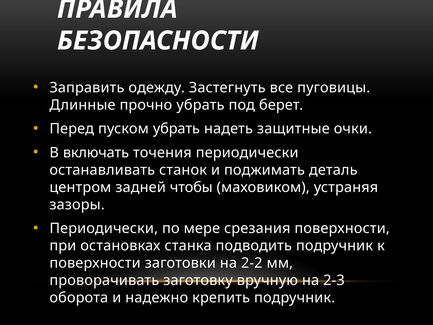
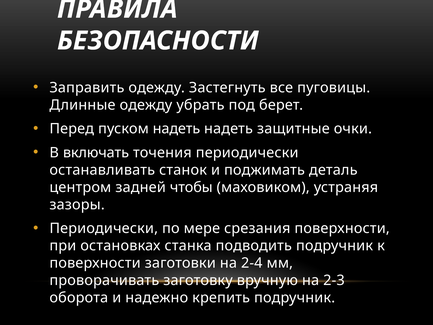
Длинные прочно: прочно -> одежду
пуском убрать: убрать -> надеть
2-2: 2-2 -> 2-4
